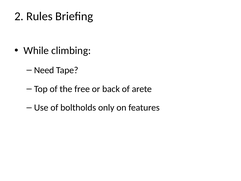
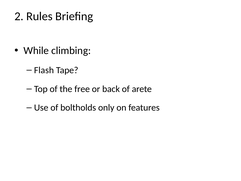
Need: Need -> Flash
